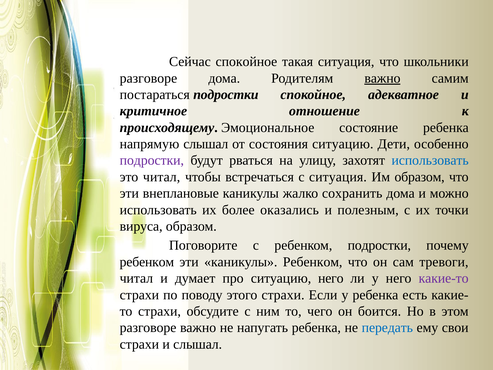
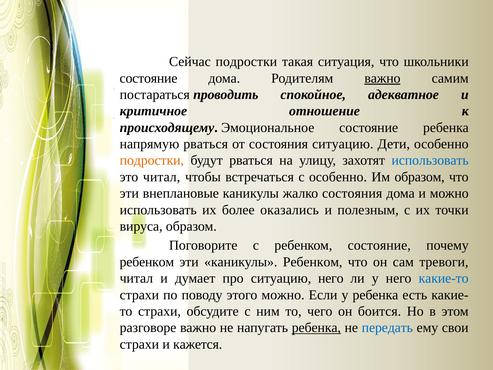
Сейчас спокойное: спокойное -> подростки
разговоре at (148, 78): разговоре -> состояние
постараться подростки: подростки -> проводить
напрямую слышал: слышал -> рваться
подростки at (152, 160) colour: purple -> orange
с ситуация: ситуация -> особенно
жалко сохранить: сохранить -> состояния
ребенком подростки: подростки -> состояние
какие-то colour: purple -> blue
этого страхи: страхи -> можно
ребенка at (316, 327) underline: none -> present
и слышал: слышал -> кажется
